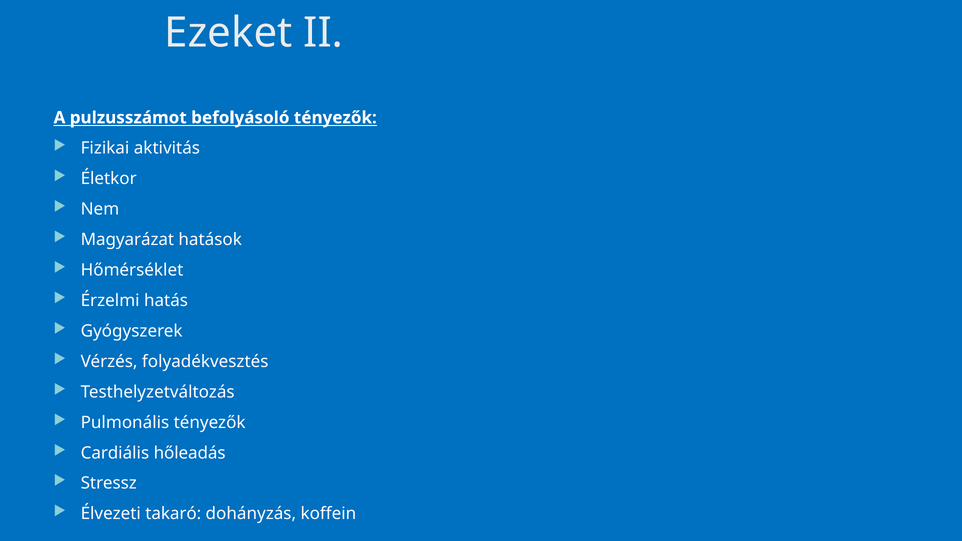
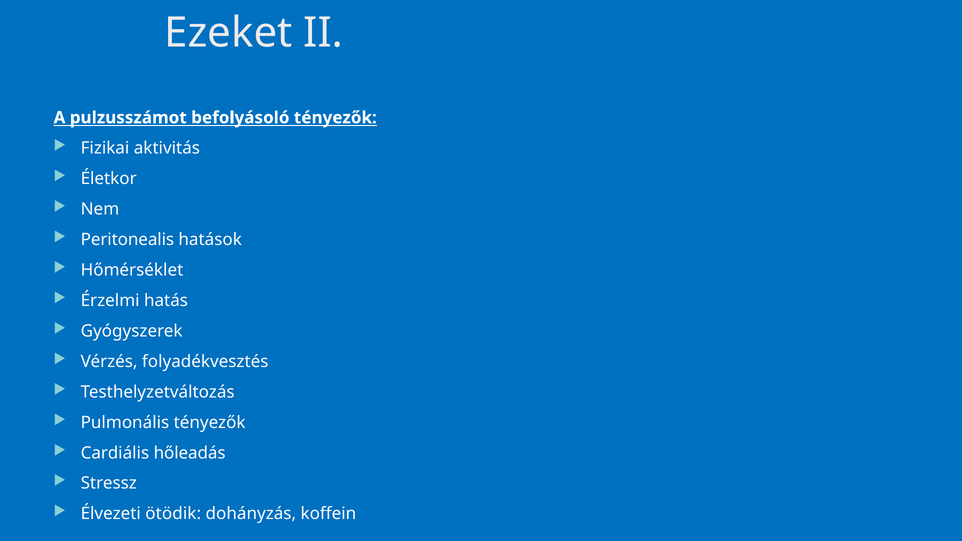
Magyarázat: Magyarázat -> Peritonealis
takaró: takaró -> ötödik
